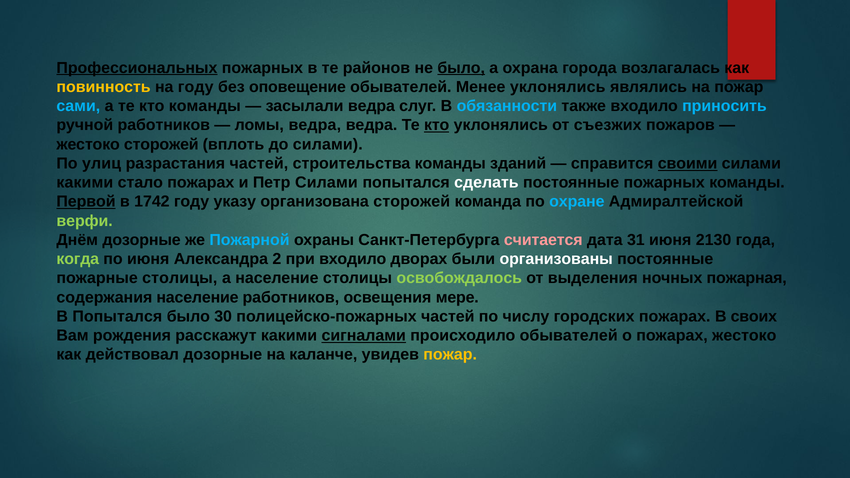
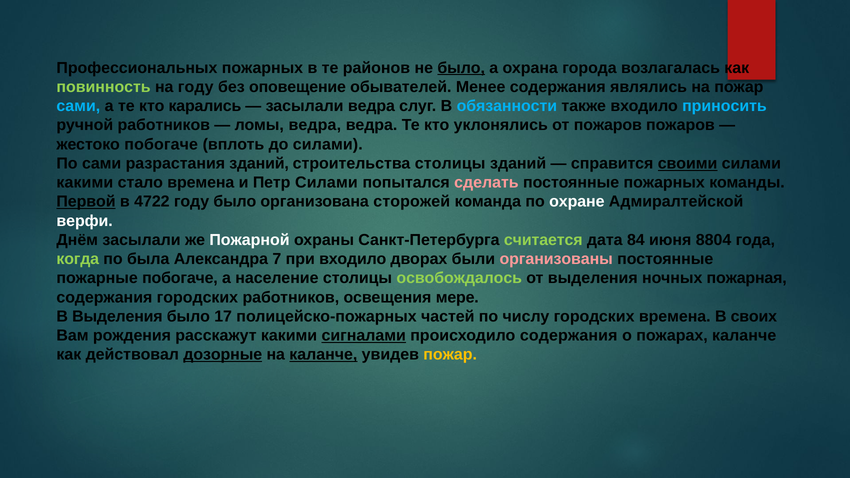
Профессиональных underline: present -> none
повинность colour: yellow -> light green
Менее уклонялись: уклонялись -> содержания
кто команды: команды -> карались
кто at (437, 125) underline: present -> none
от съезжих: съезжих -> пожаров
жестоко сторожей: сторожей -> побогаче
По улиц: улиц -> сами
разрастания частей: частей -> зданий
строительства команды: команды -> столицы
стало пожарах: пожарах -> времена
сделать colour: white -> pink
1742: 1742 -> 4722
году указу: указу -> было
охране colour: light blue -> white
верфи colour: light green -> white
Днём дозорные: дозорные -> засылали
Пожарной colour: light blue -> white
считается colour: pink -> light green
31: 31 -> 84
2130: 2130 -> 8804
по июня: июня -> была
2: 2 -> 7
организованы colour: white -> pink
пожарные столицы: столицы -> побогаче
содержания население: население -> городских
В Попытался: Попытался -> Выделения
30: 30 -> 17
городских пожарах: пожарах -> времена
происходило обывателей: обывателей -> содержания
пожарах жестоко: жестоко -> каланче
дозорные at (223, 355) underline: none -> present
каланче at (323, 355) underline: none -> present
